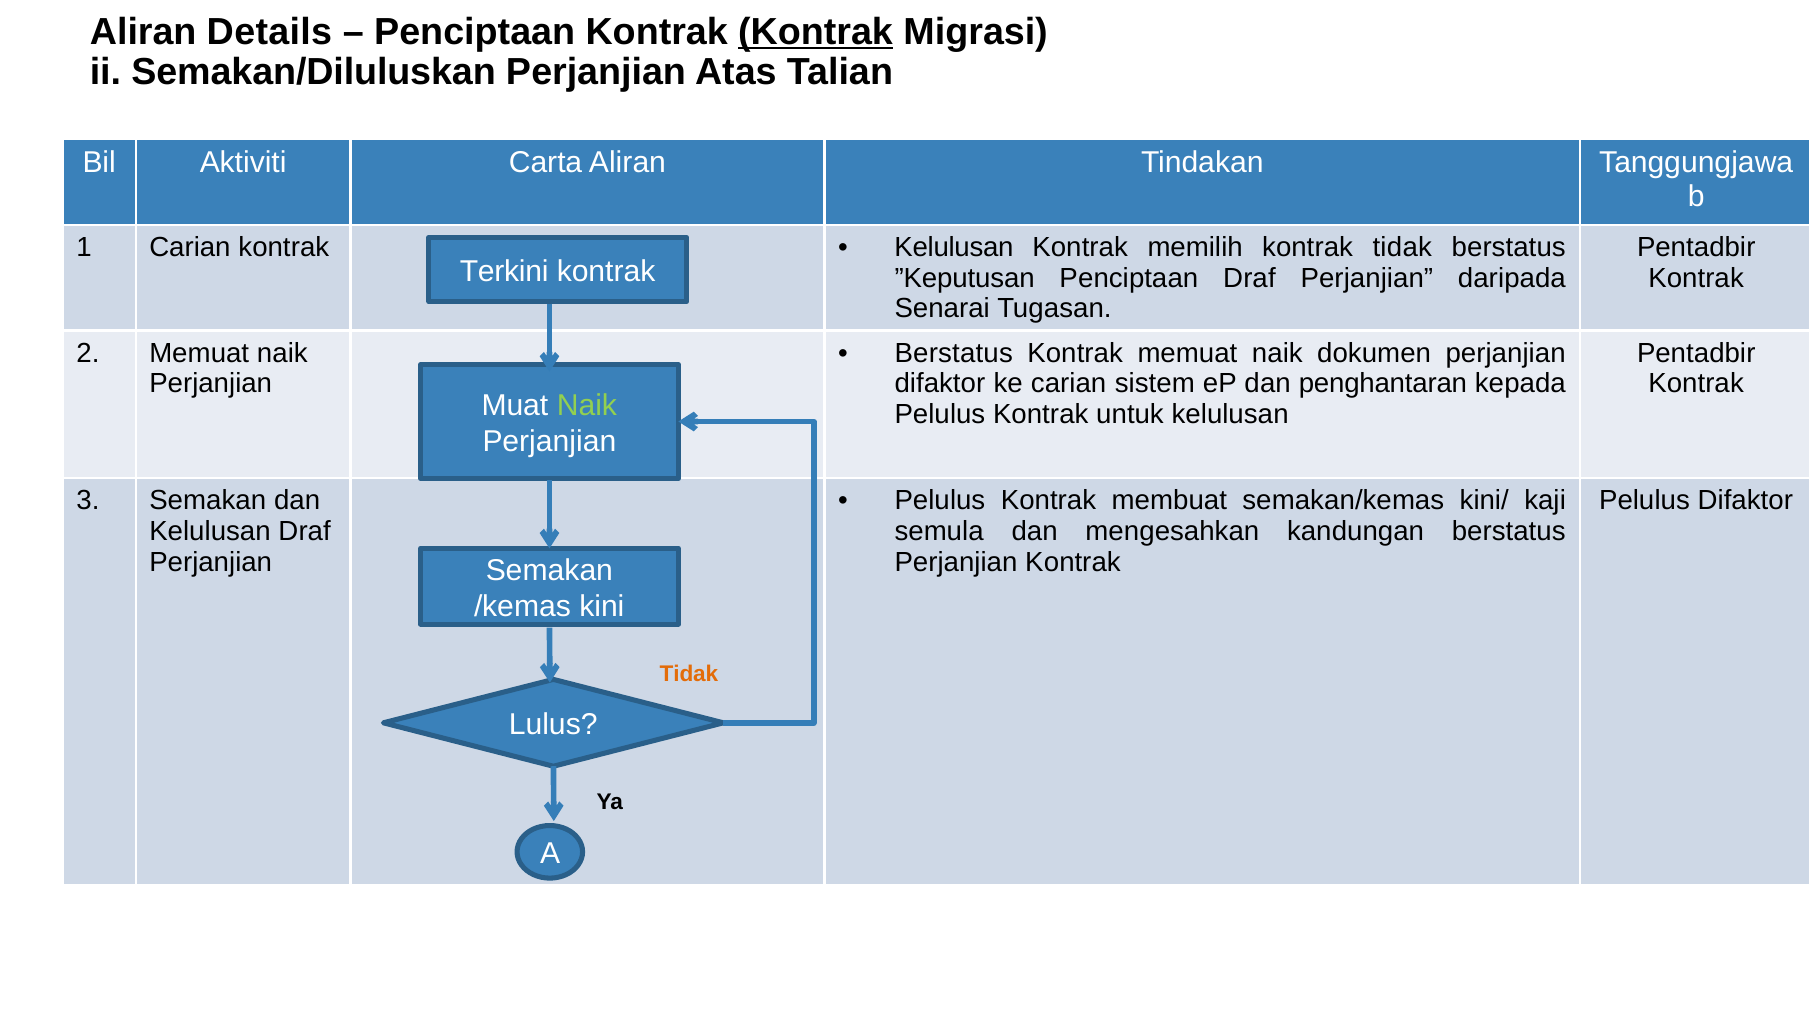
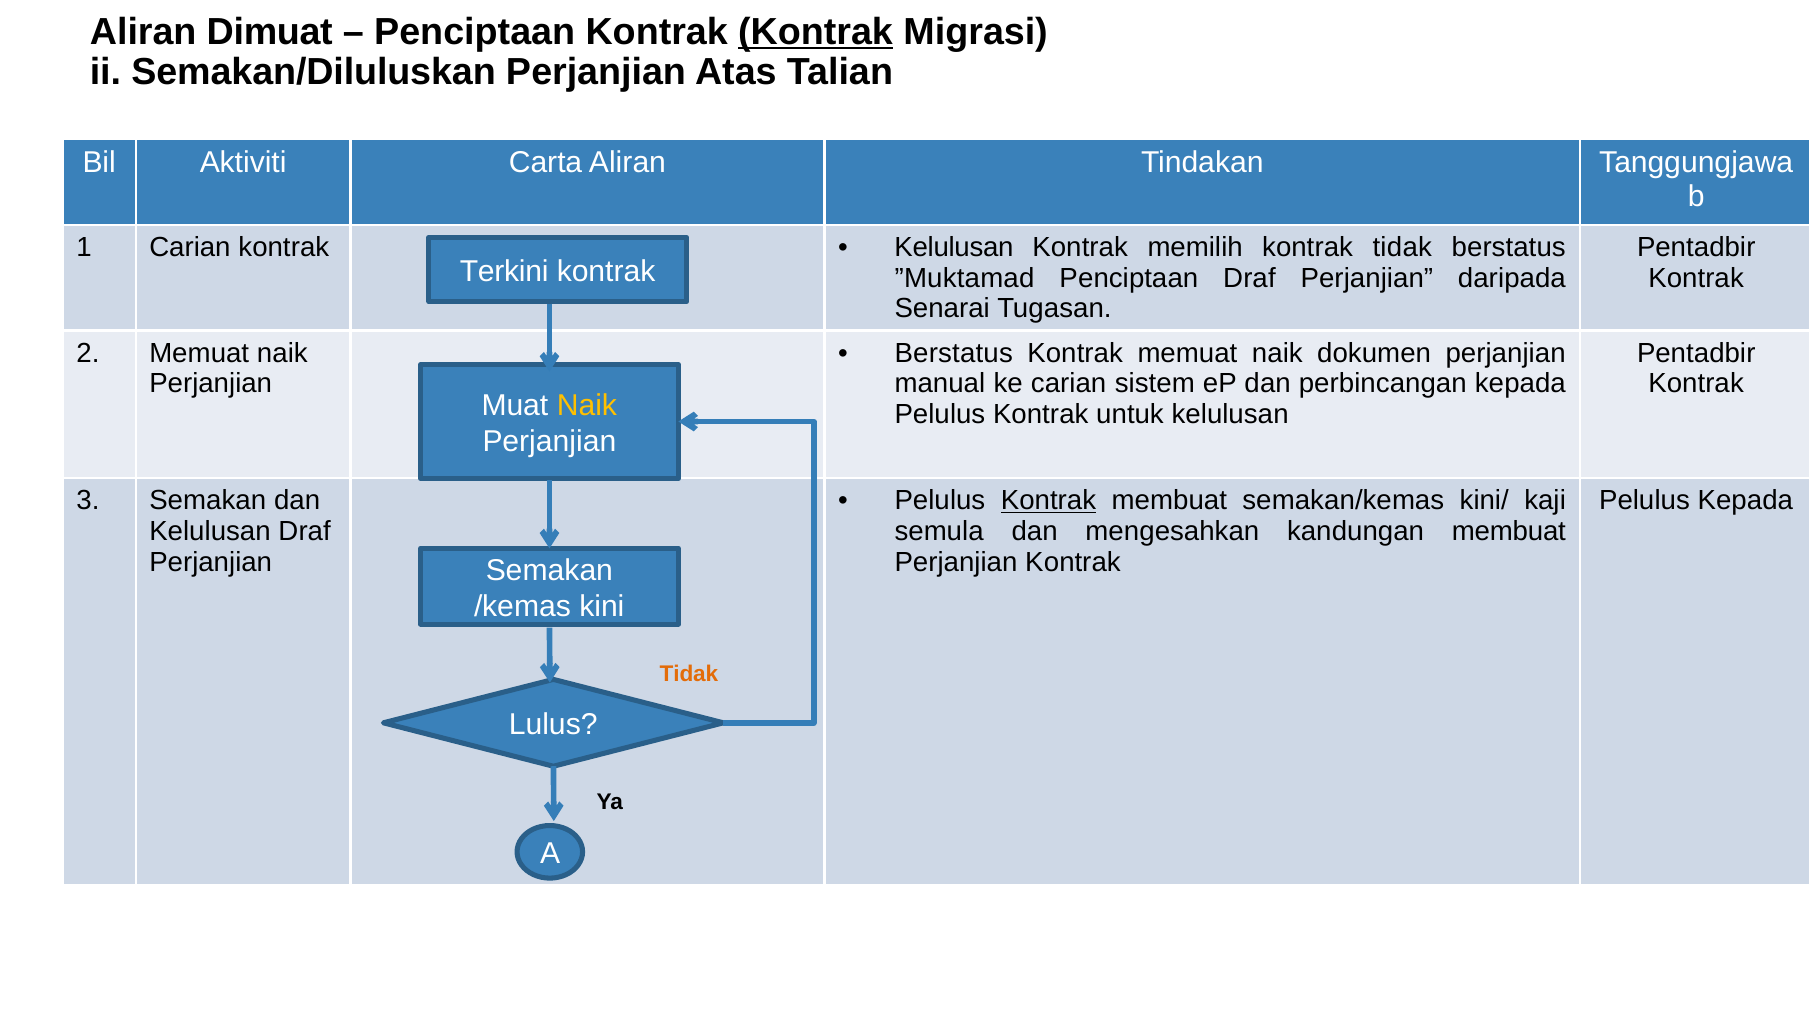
Details: Details -> Dimuat
”Keputusan: ”Keputusan -> ”Muktamad
difaktor at (940, 384): difaktor -> manual
penghantaran: penghantaran -> perbincangan
Naik at (587, 406) colour: light green -> yellow
Kontrak at (1049, 501) underline: none -> present
Pelulus Difaktor: Difaktor -> Kepada
kandungan berstatus: berstatus -> membuat
